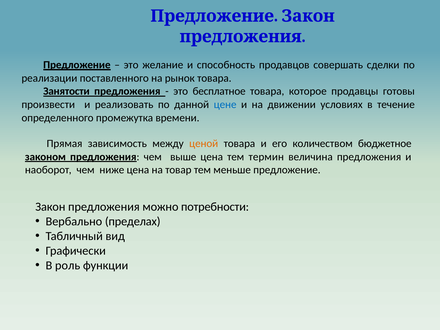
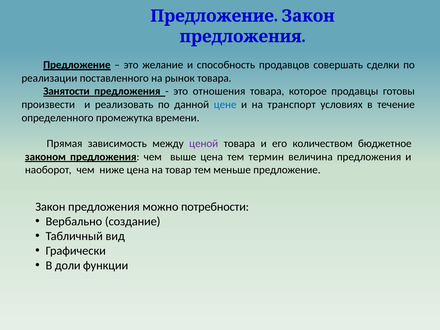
бесплатное: бесплатное -> отношения
движении: движении -> транспорт
ценой colour: orange -> purple
пределах: пределах -> создание
роль: роль -> доли
